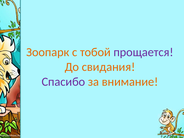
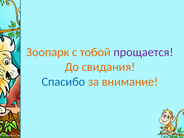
Спасибо colour: purple -> blue
